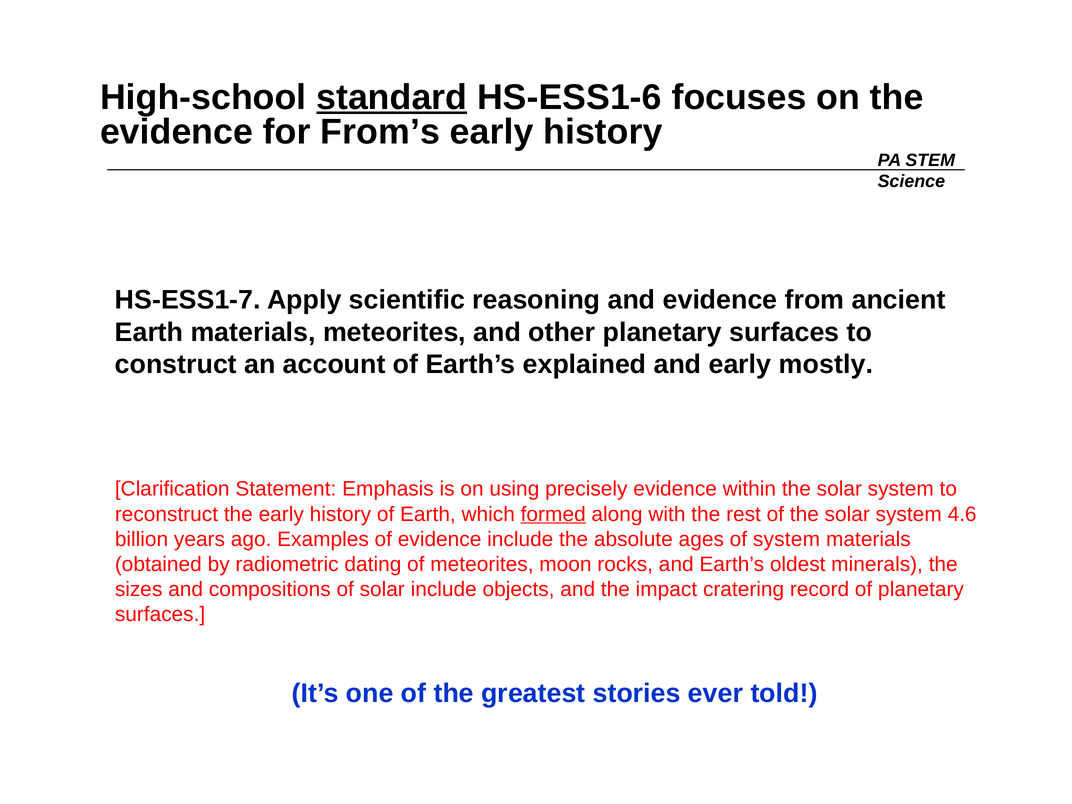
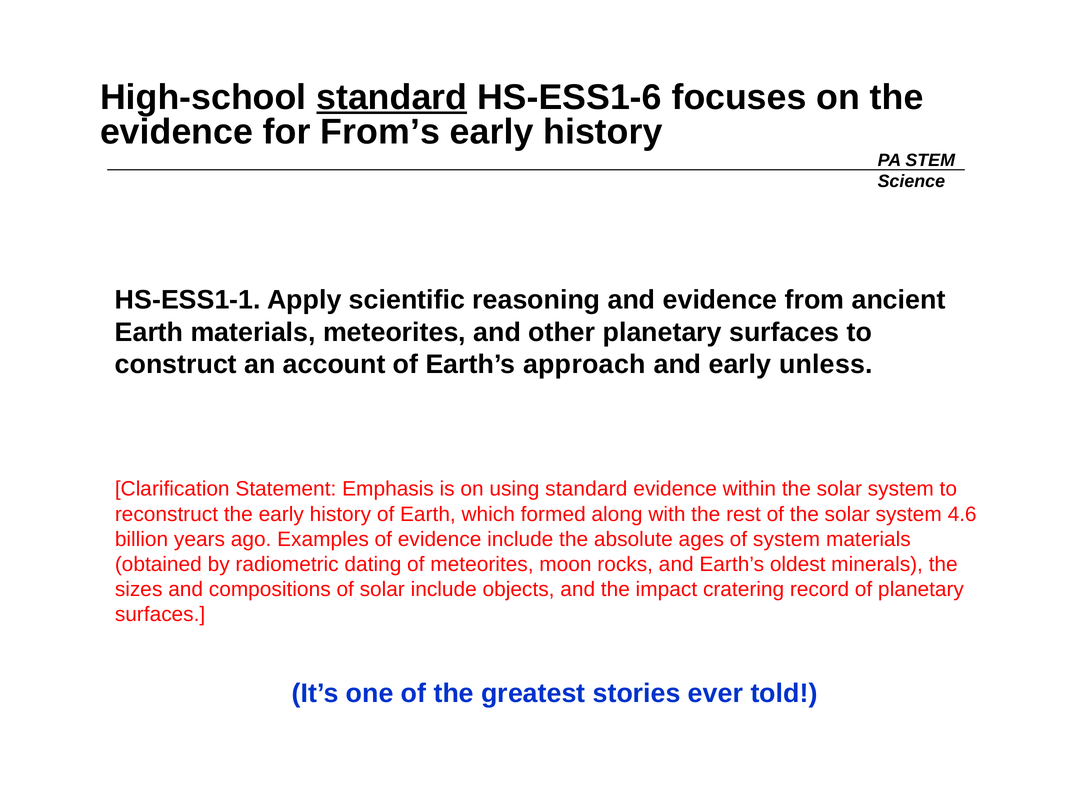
HS-ESS1-7: HS-ESS1-7 -> HS-ESS1-1
explained: explained -> approach
mostly: mostly -> unless
using precisely: precisely -> standard
formed underline: present -> none
